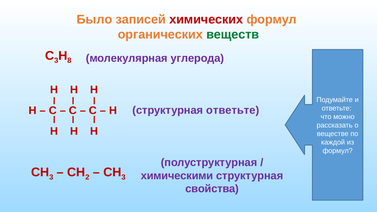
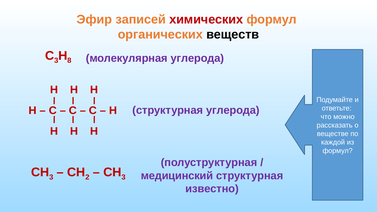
Было: Было -> Эфир
веществ colour: green -> black
структурная ответьте: ответьте -> углерода
химическими: химическими -> медицинский
свойства: свойства -> известно
